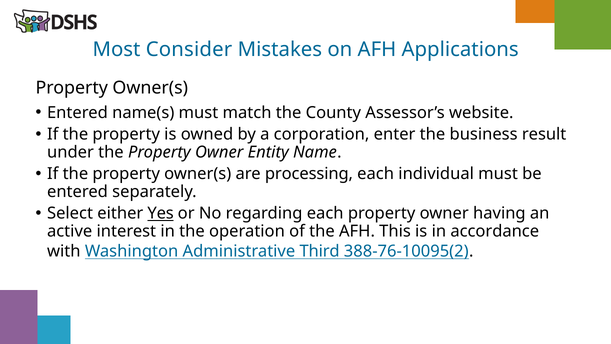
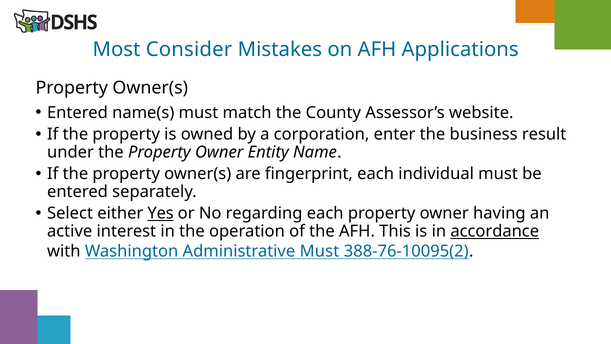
processing: processing -> fingerprint
accordance underline: none -> present
Administrative Third: Third -> Must
